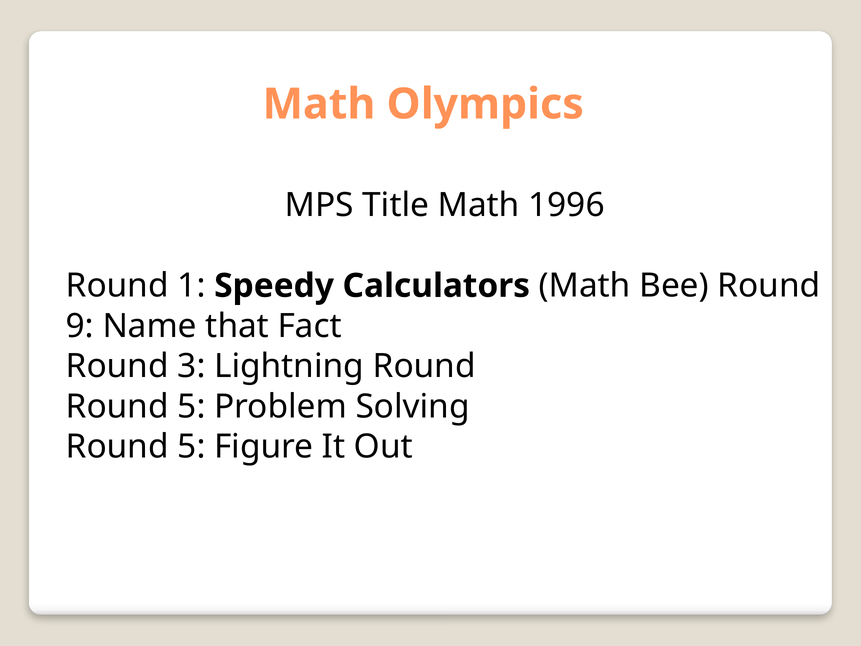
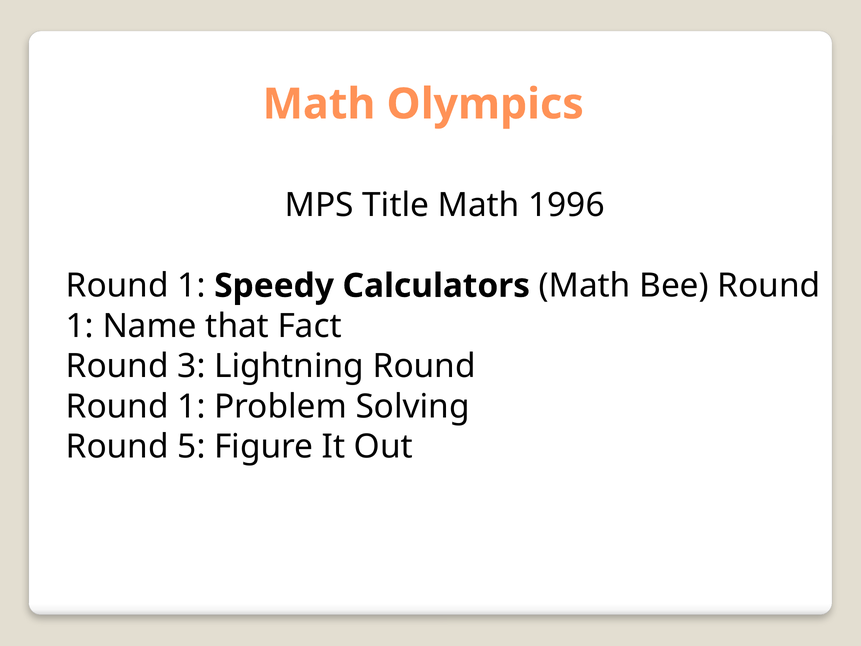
9 at (80, 326): 9 -> 1
5 at (191, 406): 5 -> 1
